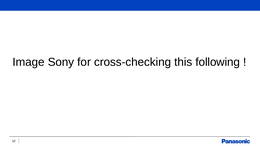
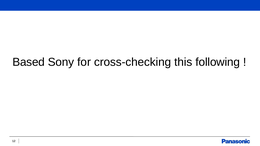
Image: Image -> Based
